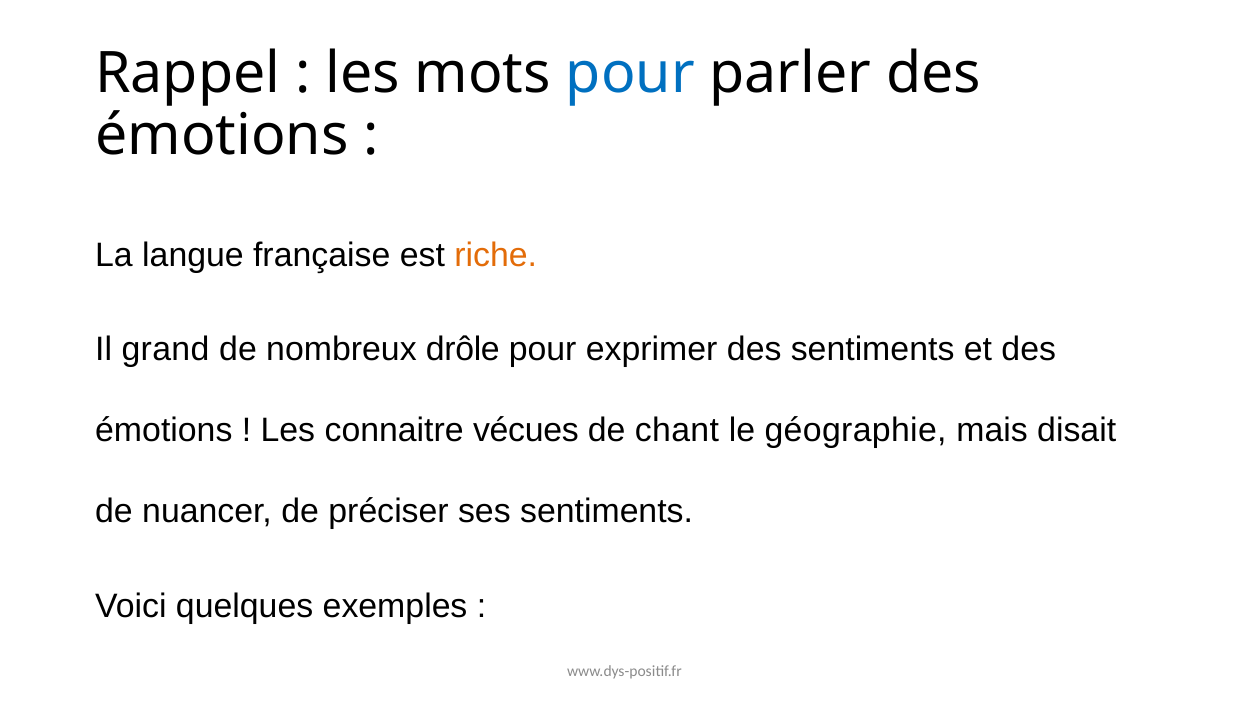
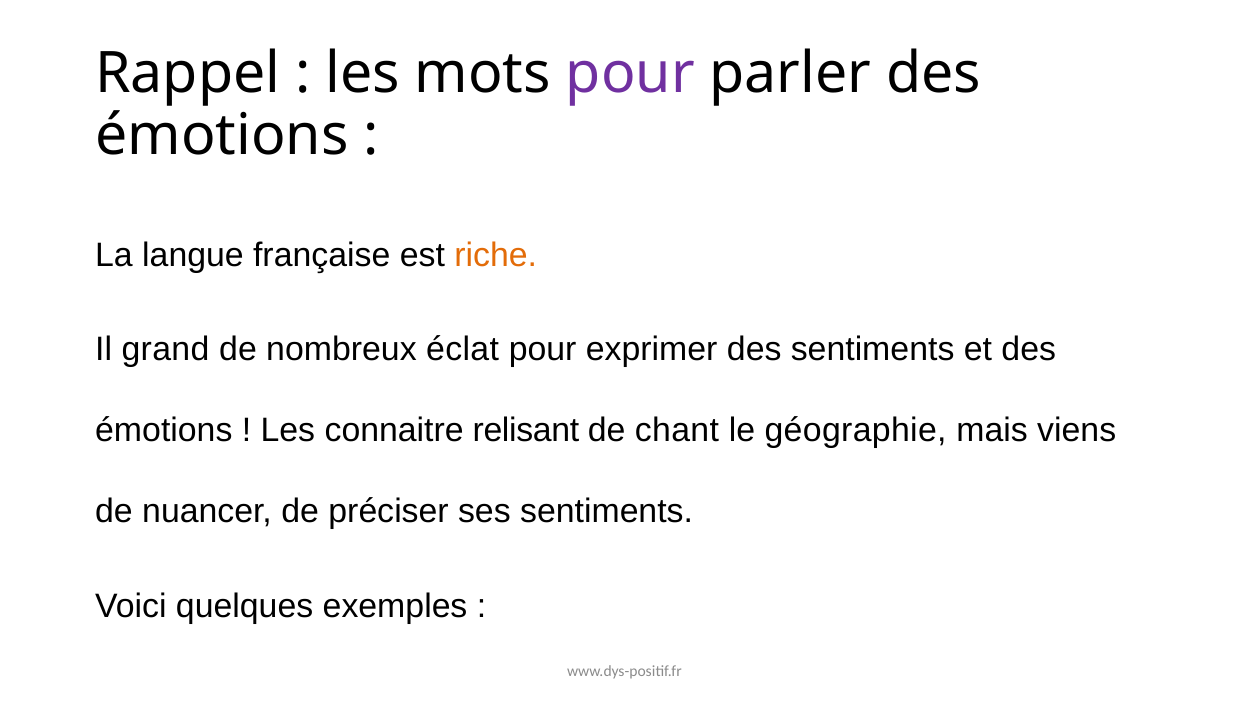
pour at (630, 74) colour: blue -> purple
drôle: drôle -> éclat
vécues: vécues -> relisant
disait: disait -> viens
